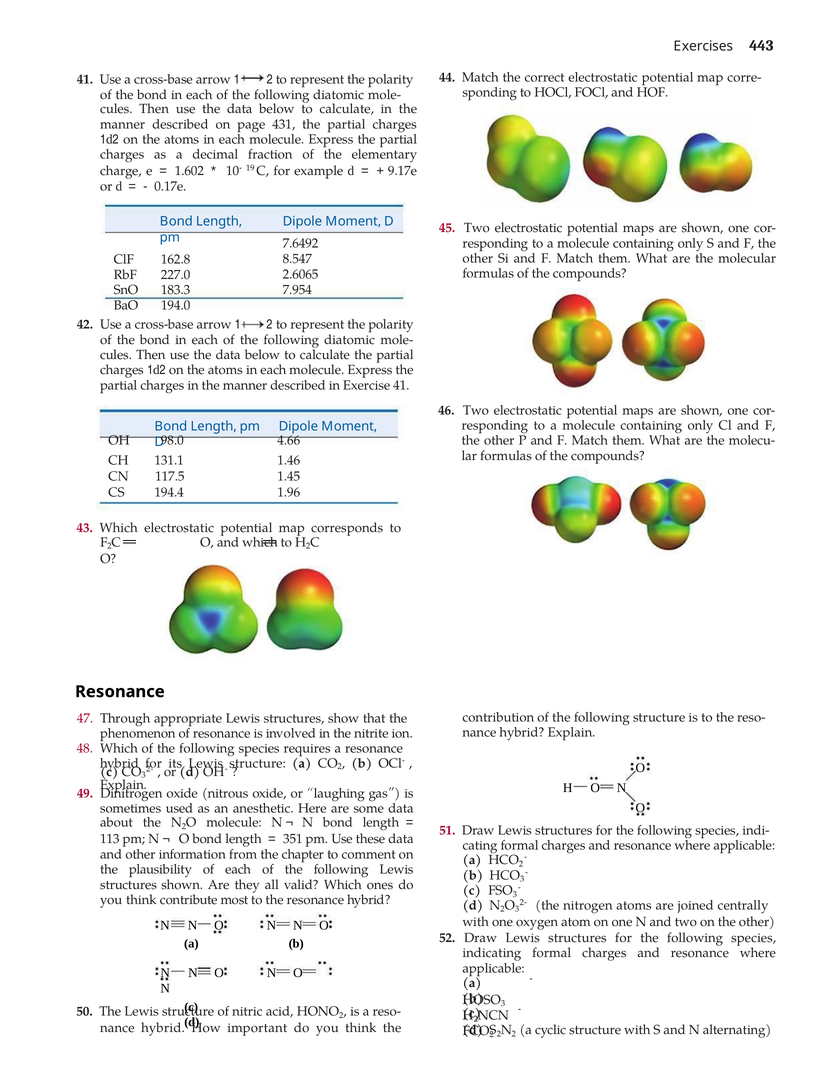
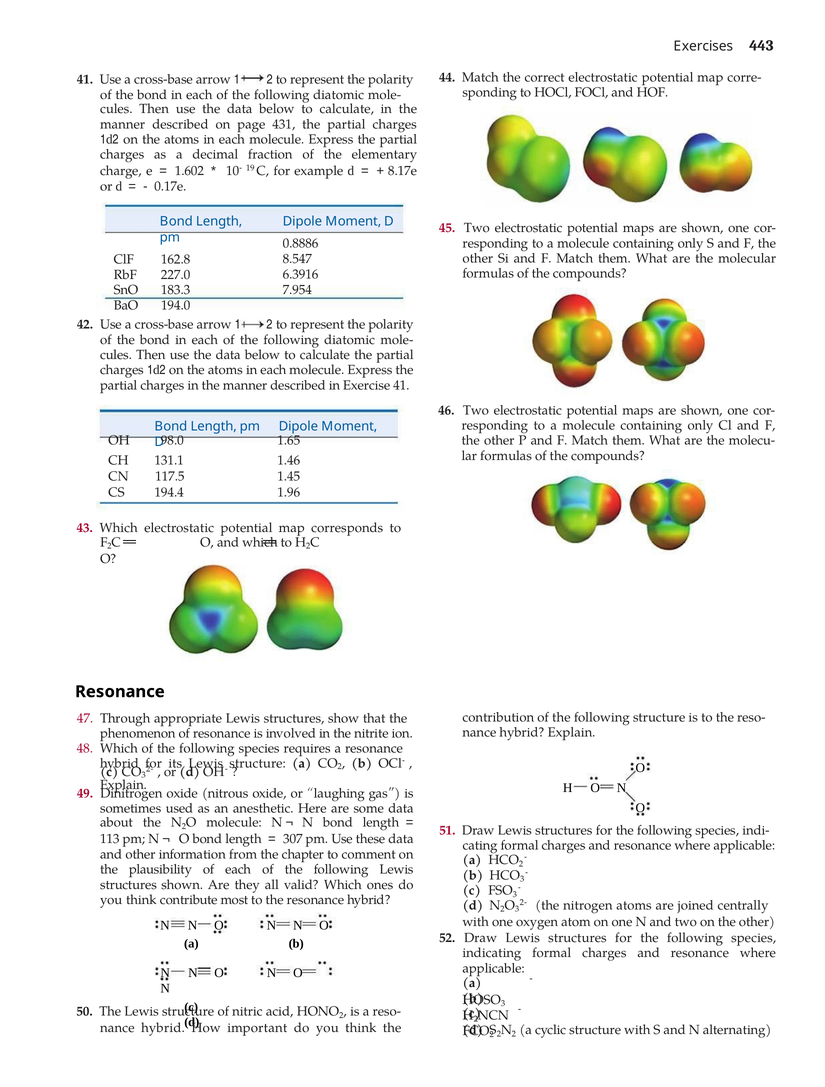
9.17e: 9.17e -> 8.17e
7.6492: 7.6492 -> 0.8886
2.6065: 2.6065 -> 6.3916
4.66: 4.66 -> 1.65
351: 351 -> 307
